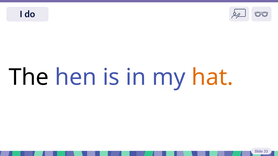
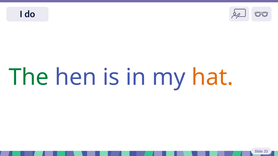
The colour: black -> green
